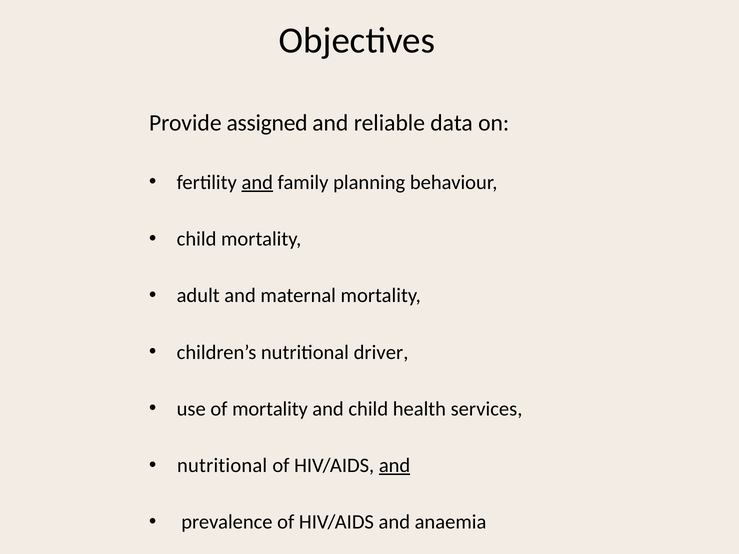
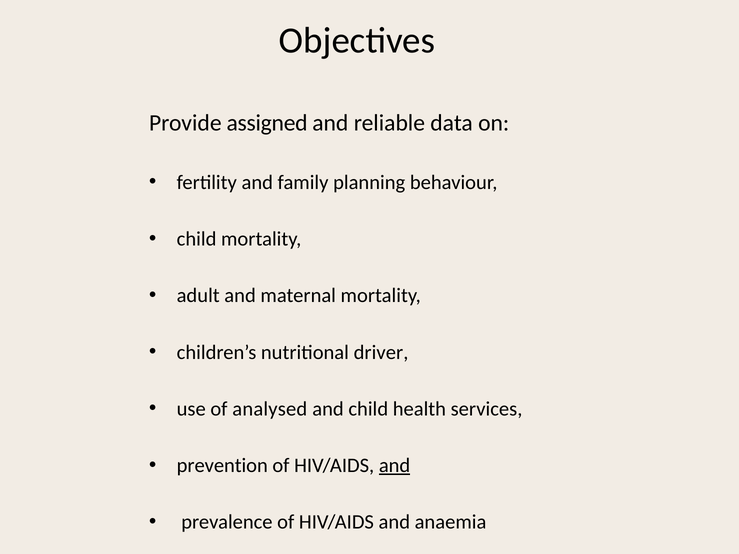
and at (257, 182) underline: present -> none
of mortality: mortality -> analysed
nutritional at (222, 466): nutritional -> prevention
